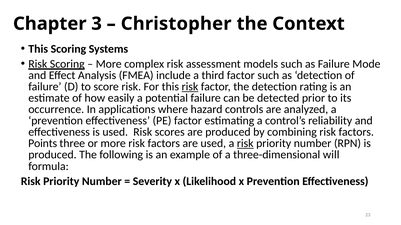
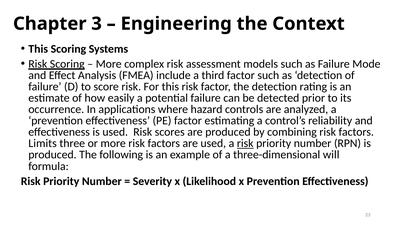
Christopher: Christopher -> Engineering
risk at (190, 87) underline: present -> none
Points: Points -> Limits
